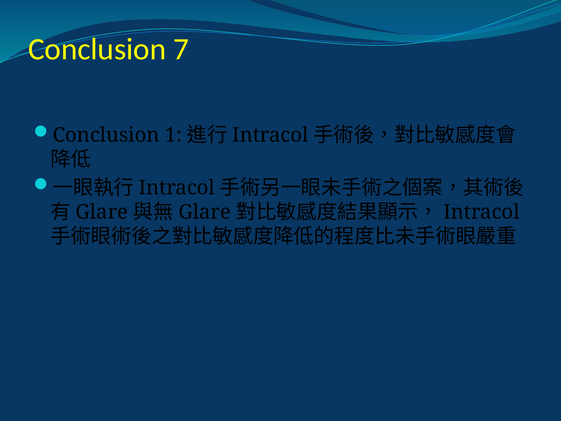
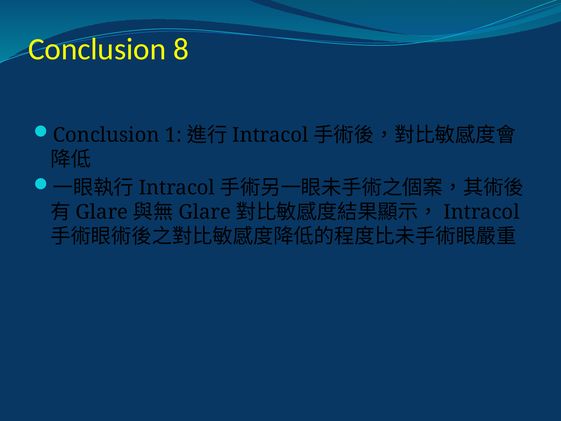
7: 7 -> 8
